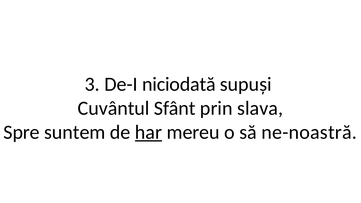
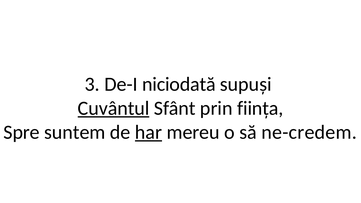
Cuvântul underline: none -> present
slava: slava -> ființa
ne-noastră: ne-noastră -> ne-credem
